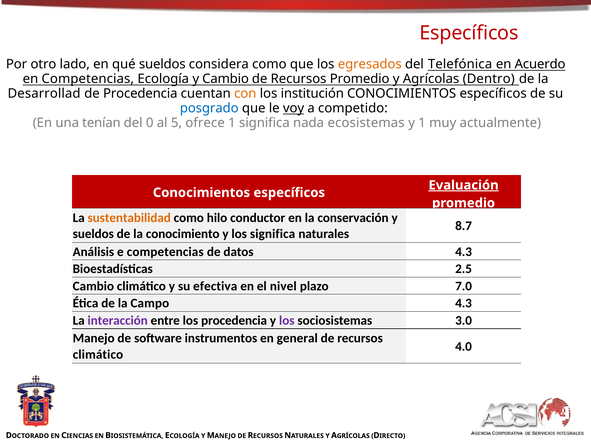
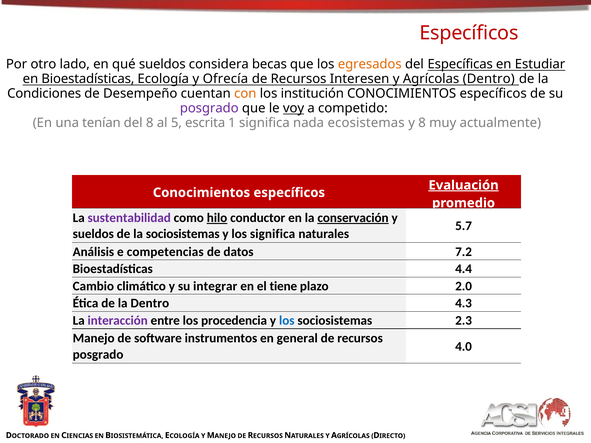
considera como: como -> becas
Telefónica: Telefónica -> Específicas
Acuerdo: Acuerdo -> Estudiar
en Competencias: Competencias -> Bioestadísticas
y Cambio: Cambio -> Ofrecía
Recursos Promedio: Promedio -> Interesen
Desarrollad: Desarrollad -> Condiciones
de Procedencia: Procedencia -> Desempeño
posgrado at (209, 108) colour: blue -> purple
del 0: 0 -> 8
ofrece: ofrece -> escrita
y 1: 1 -> 8
sustentabilidad colour: orange -> purple
hilo underline: none -> present
conservación underline: none -> present
8.7: 8.7 -> 5.7
la conocimiento: conocimiento -> sociosistemas
datos 4.3: 4.3 -> 7.2
2.5: 2.5 -> 4.4
efectiva: efectiva -> integrar
nivel: nivel -> tiene
7.0: 7.0 -> 2.0
la Campo: Campo -> Dentro
los at (287, 321) colour: purple -> blue
3.0: 3.0 -> 2.3
climático at (98, 355): climático -> posgrado
